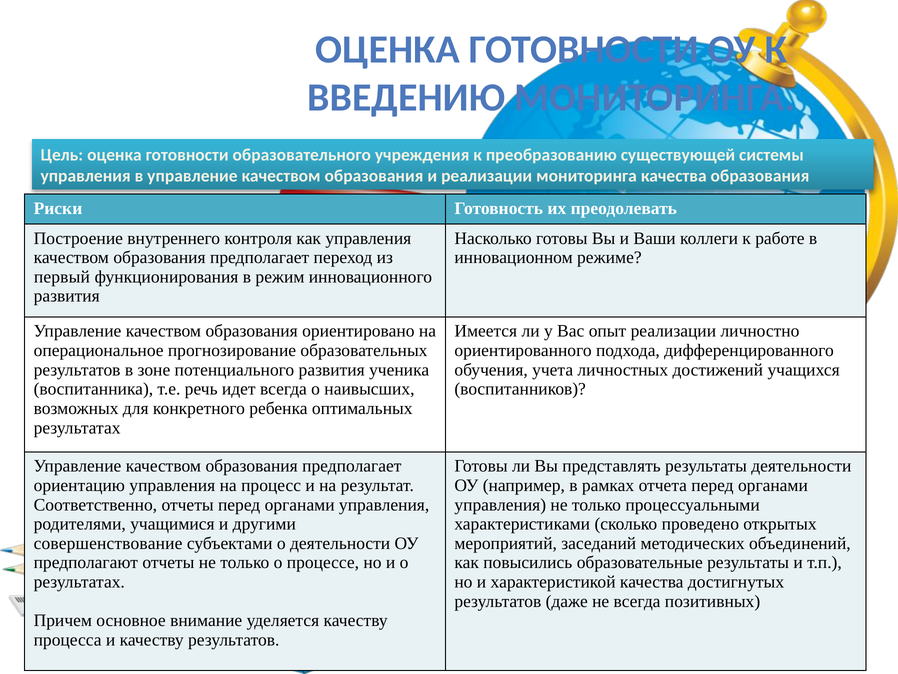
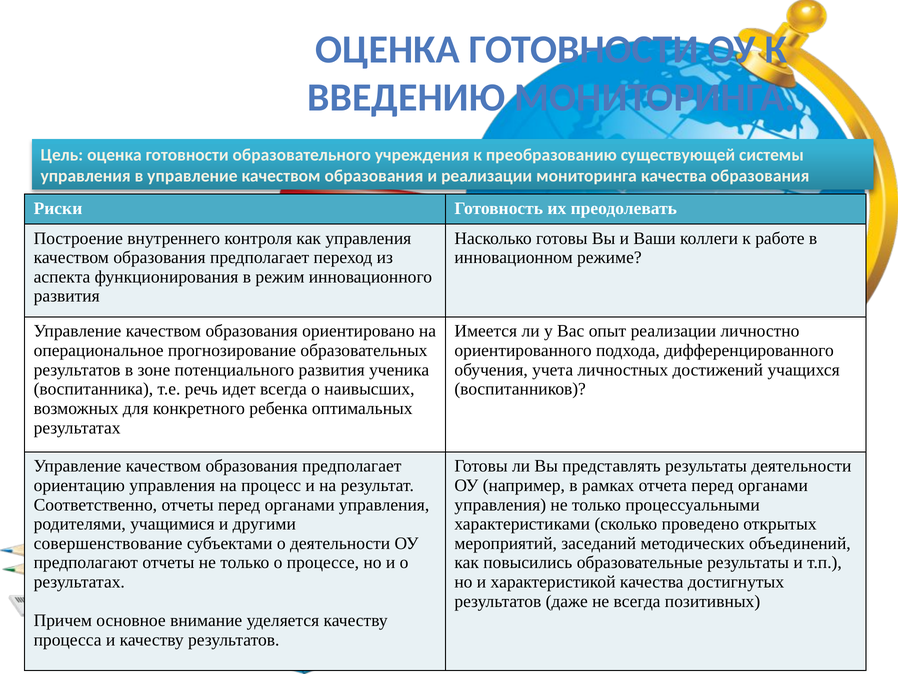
первый: первый -> аспекта
